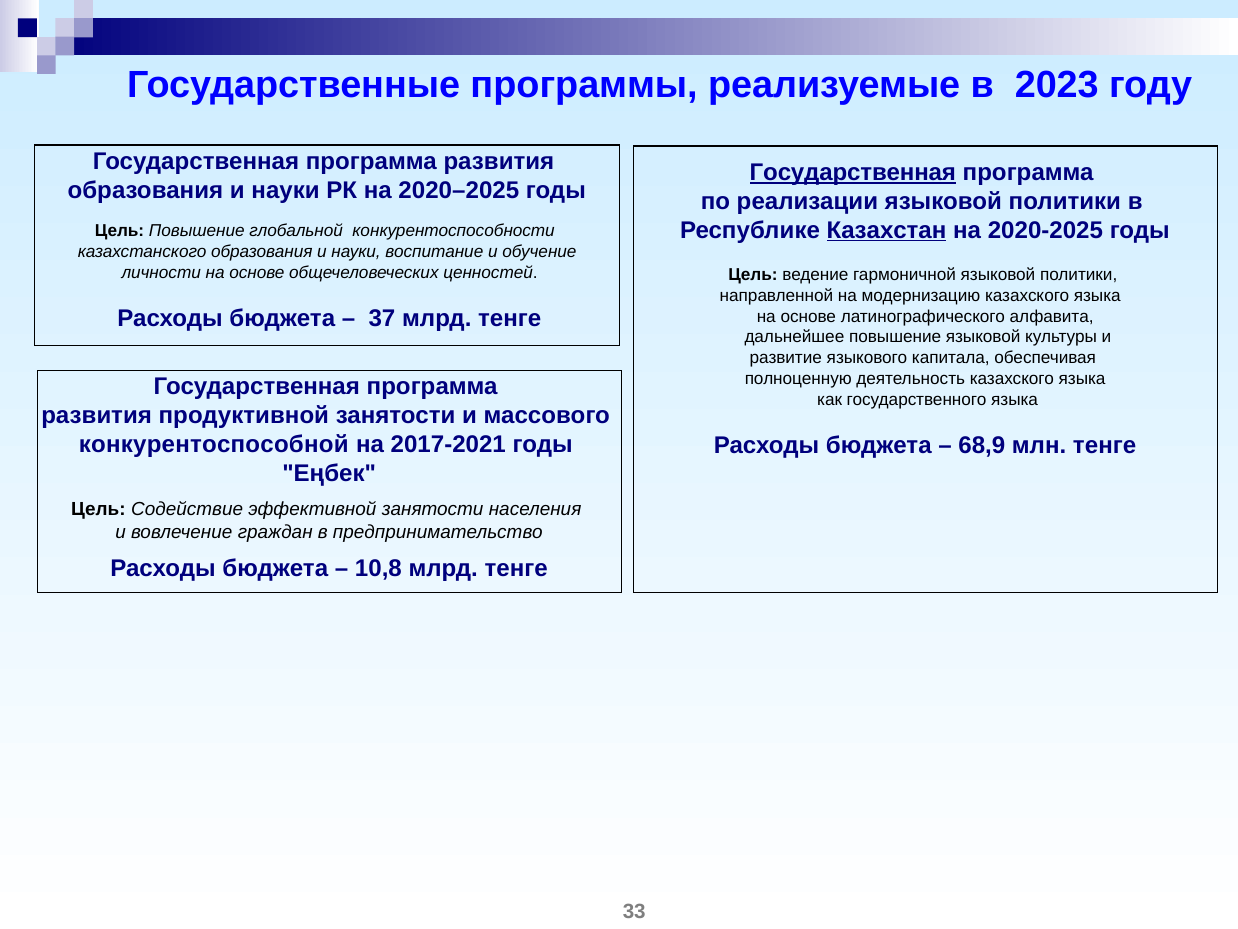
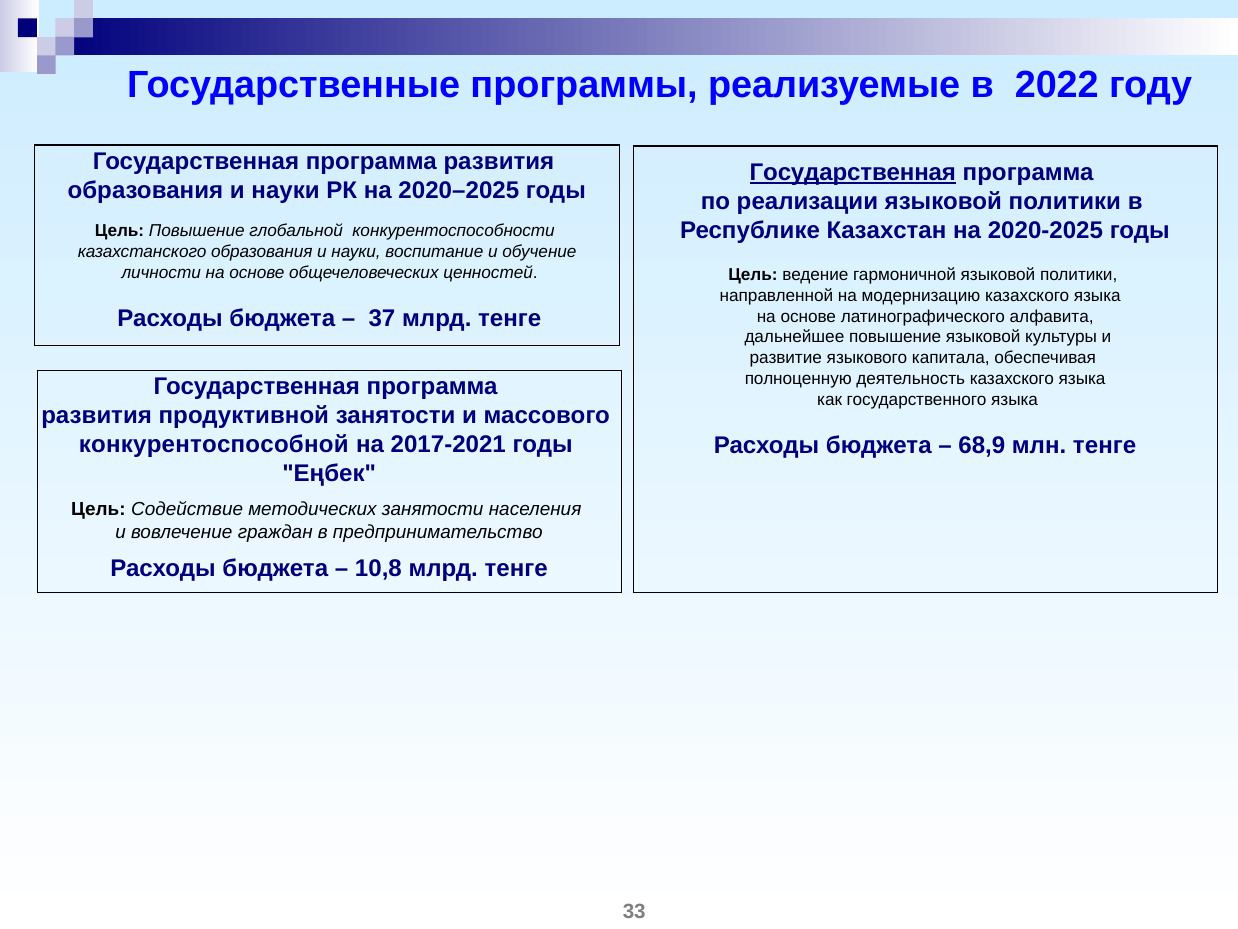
2023: 2023 -> 2022
Казахстан underline: present -> none
эффективной: эффективной -> методических
